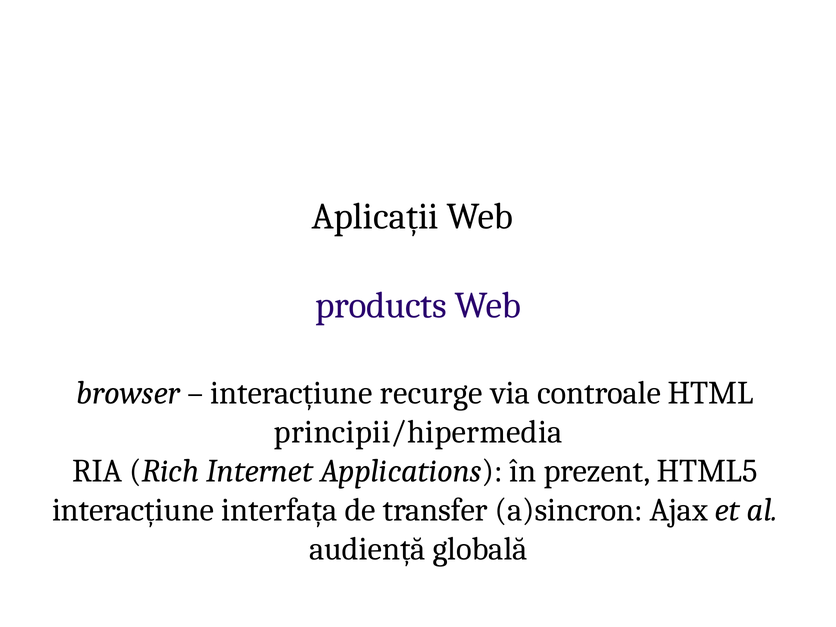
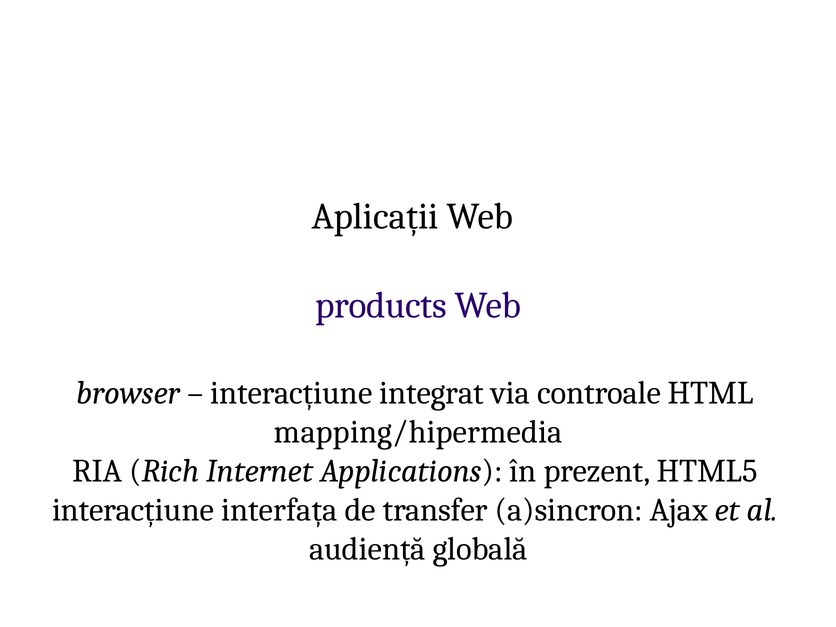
recurge: recurge -> integrat
principii/hipermedia: principii/hipermedia -> mapping/hipermedia
